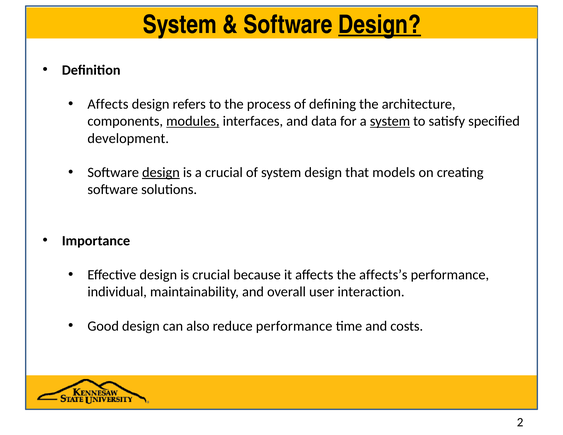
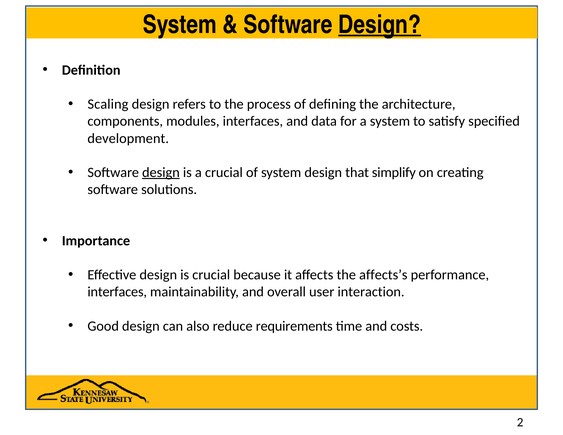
Affects at (108, 104): Affects -> Scaling
modules underline: present -> none
system at (390, 121) underline: present -> none
models: models -> simplify
individual at (117, 292): individual -> interfaces
reduce performance: performance -> requirements
